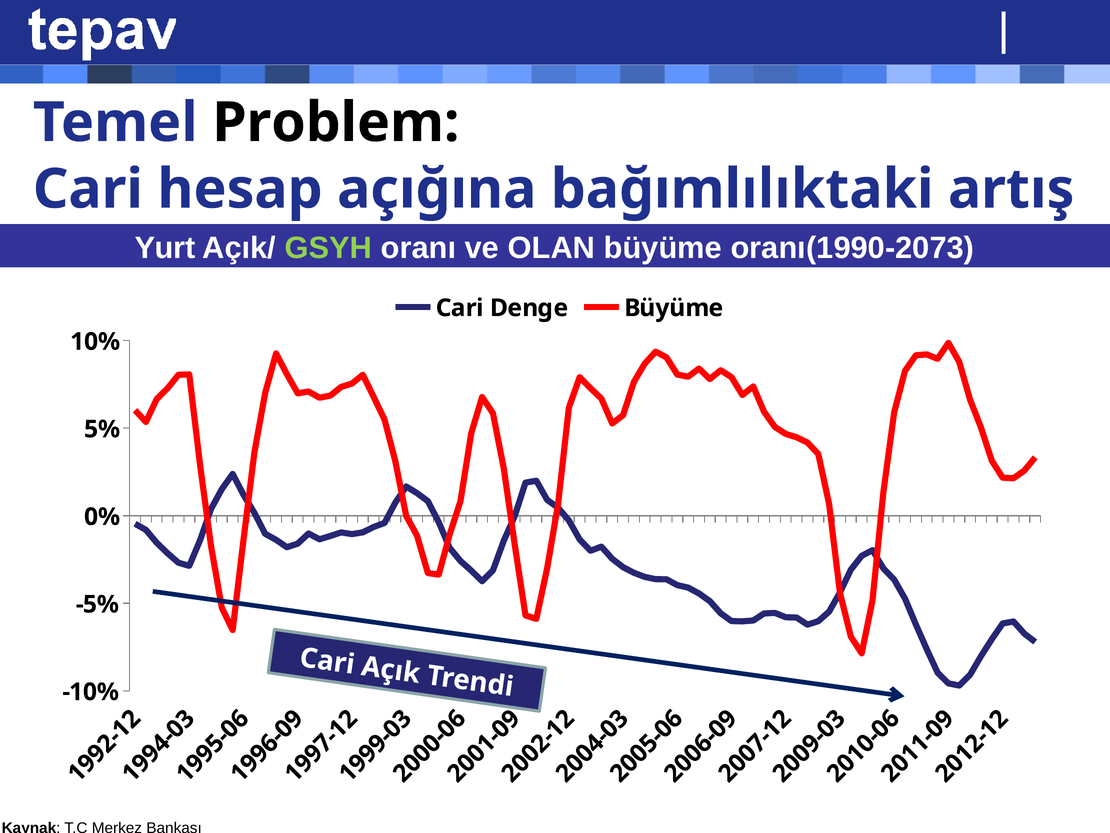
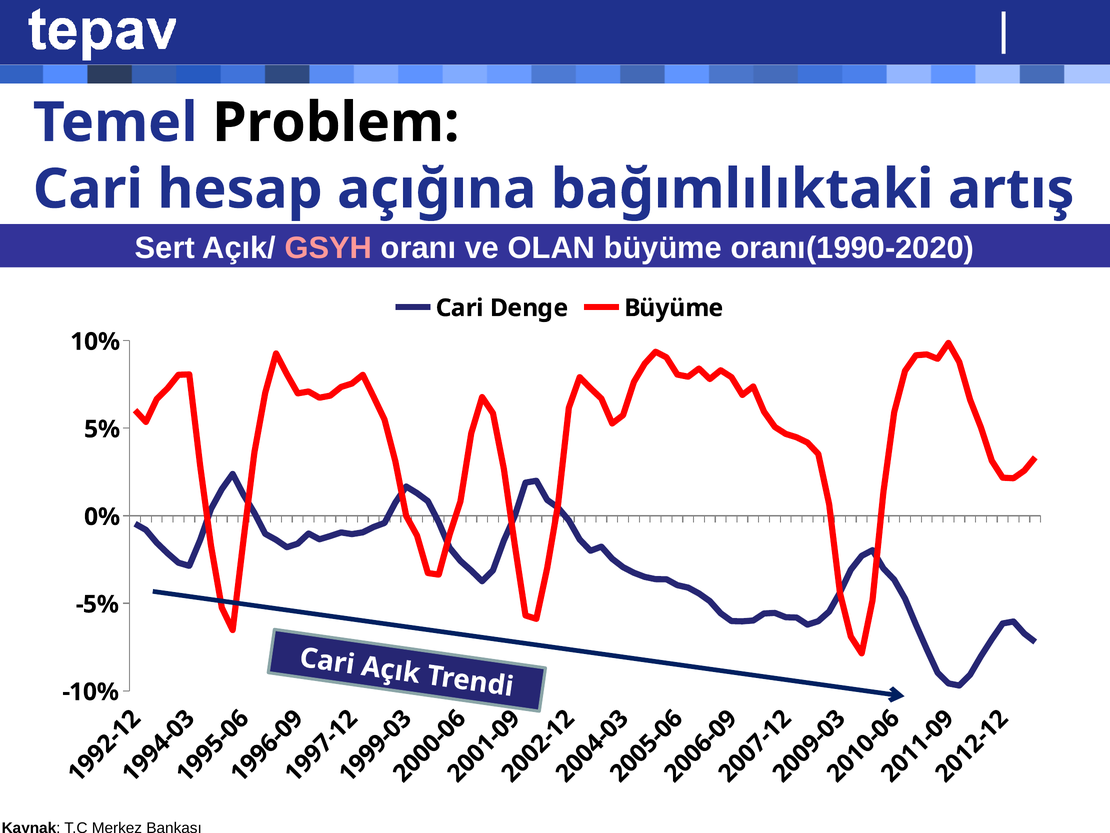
Yurt: Yurt -> Sert
GSYH colour: light green -> pink
oranı(1990-2073: oranı(1990-2073 -> oranı(1990-2020
